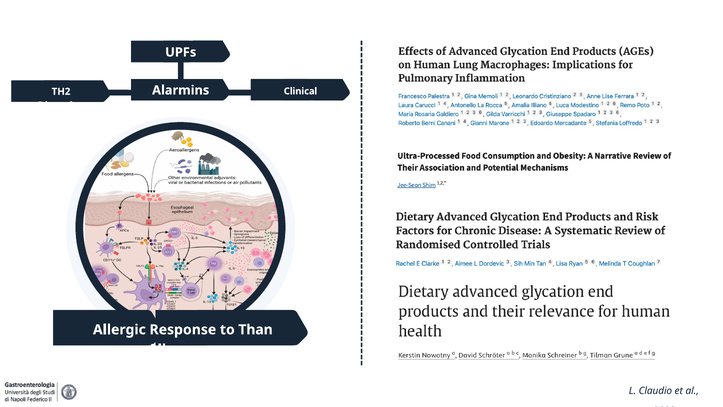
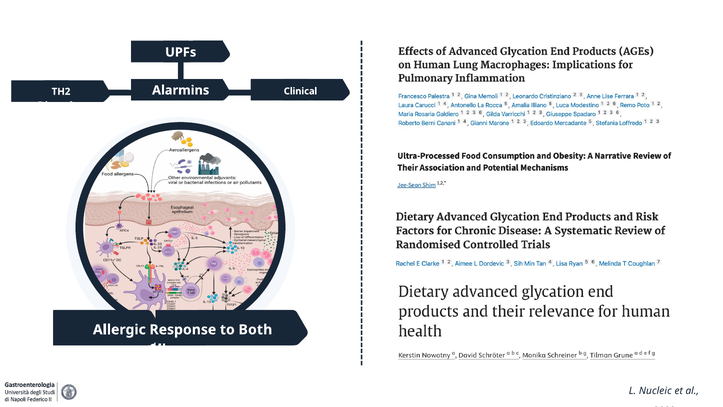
Than: Than -> Both
Claudio: Claudio -> Nucleic
